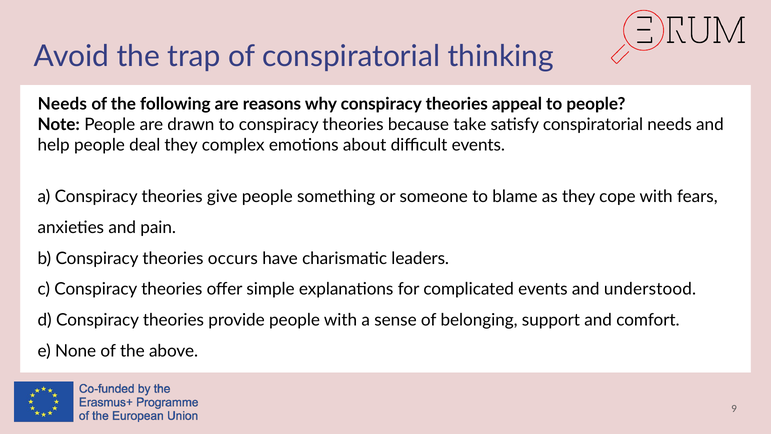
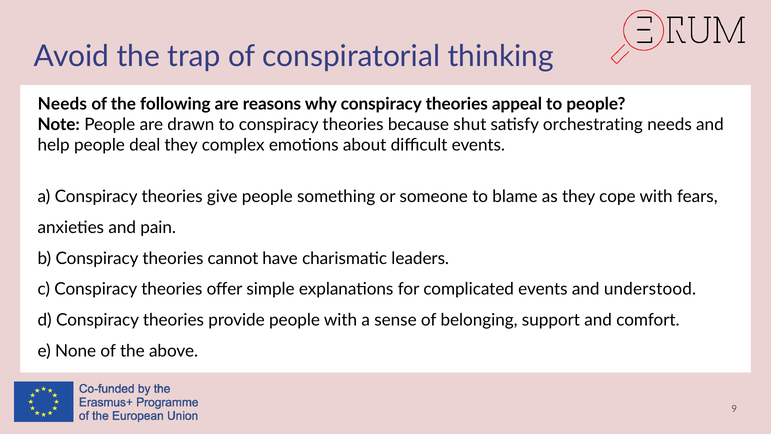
take: take -> shut
satisfy conspiratorial: conspiratorial -> orchestrating
occurs: occurs -> cannot
